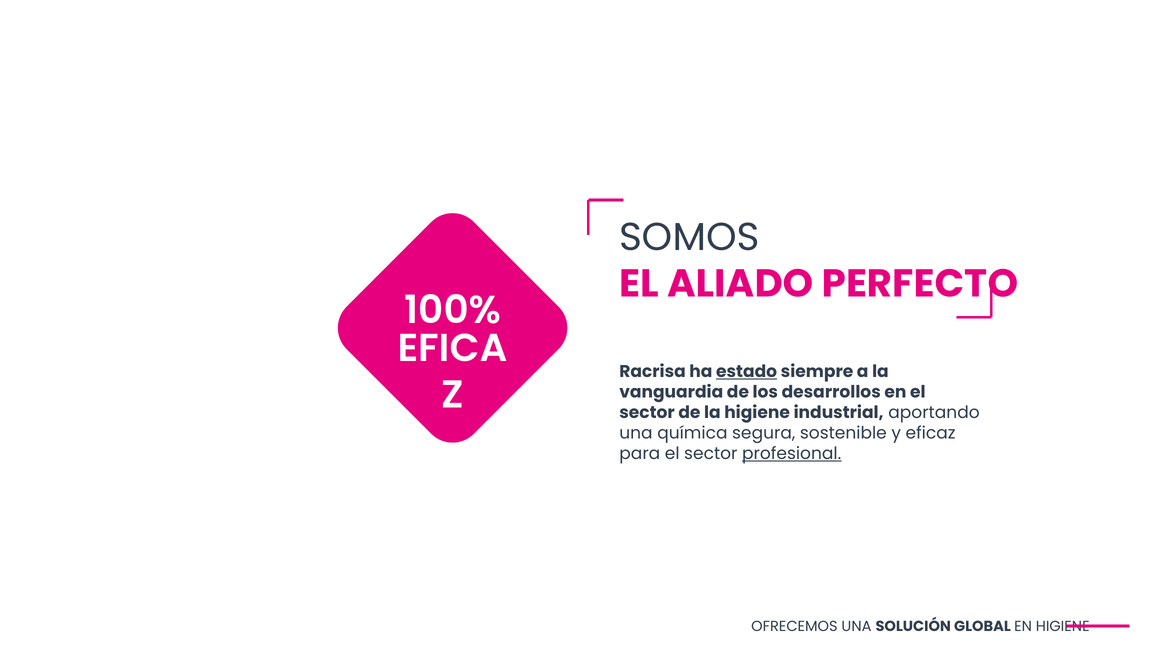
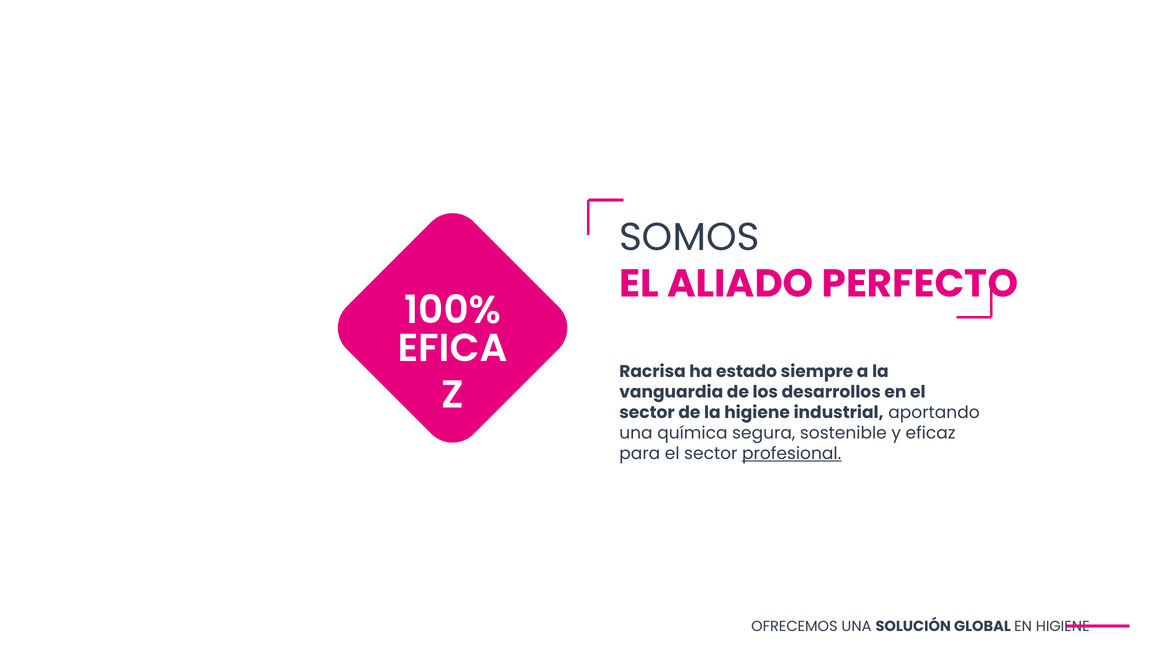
estado underline: present -> none
